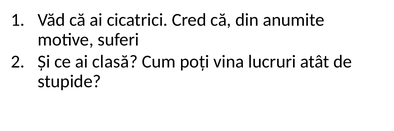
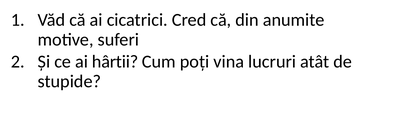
clasă: clasă -> hârtii
